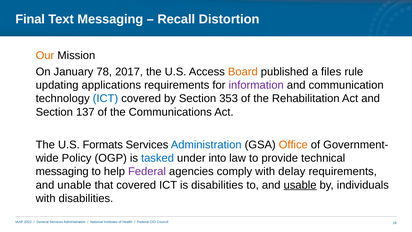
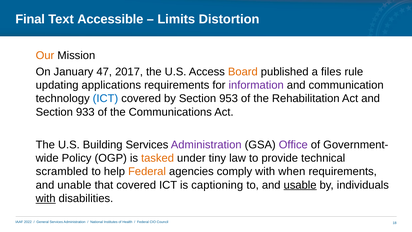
Text Messaging: Messaging -> Accessible
Recall: Recall -> Limits
78: 78 -> 47
353: 353 -> 953
137: 137 -> 933
Formats: Formats -> Building
Administration at (206, 145) colour: blue -> purple
Office colour: orange -> purple
tasked colour: blue -> orange
into: into -> tiny
messaging at (62, 171): messaging -> scrambled
Federal at (147, 171) colour: purple -> orange
delay: delay -> when
is disabilities: disabilities -> captioning
with at (46, 198) underline: none -> present
